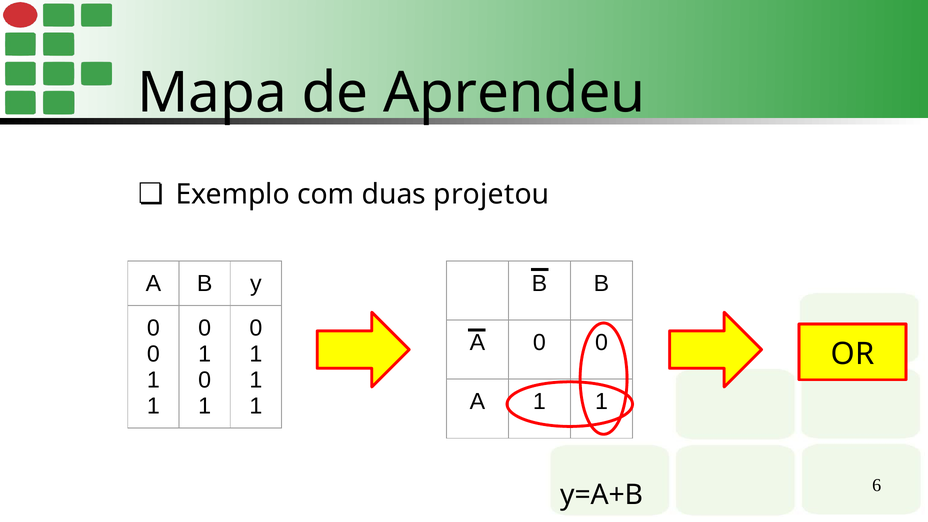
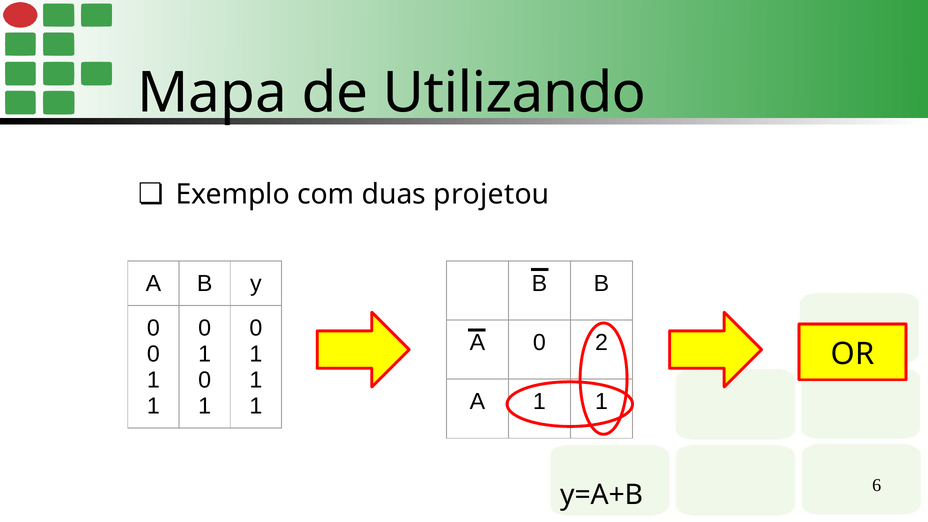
Aprendeu: Aprendeu -> Utilizando
A 0 0: 0 -> 2
